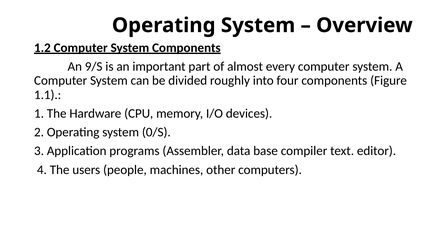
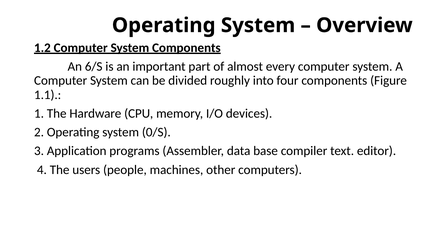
9/S: 9/S -> 6/S
